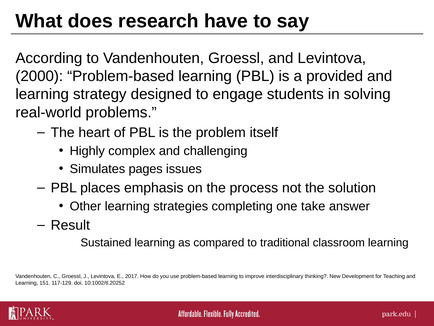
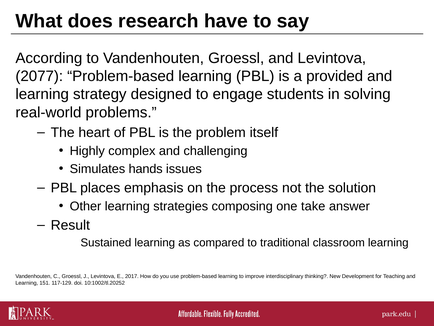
2000: 2000 -> 2077
pages: pages -> hands
completing: completing -> composing
